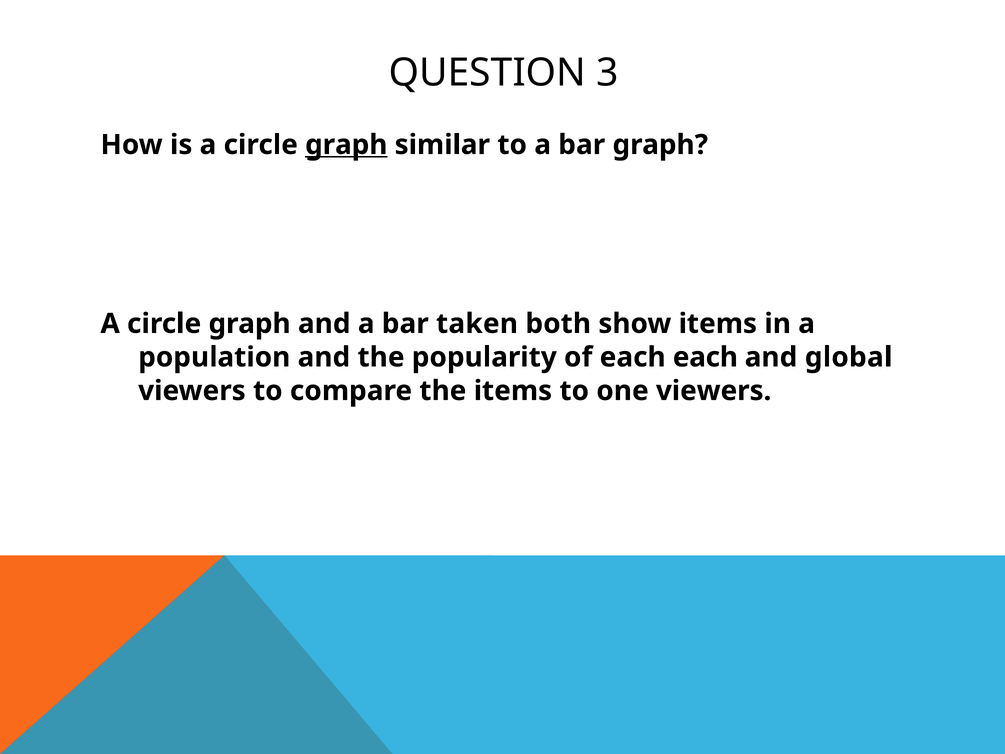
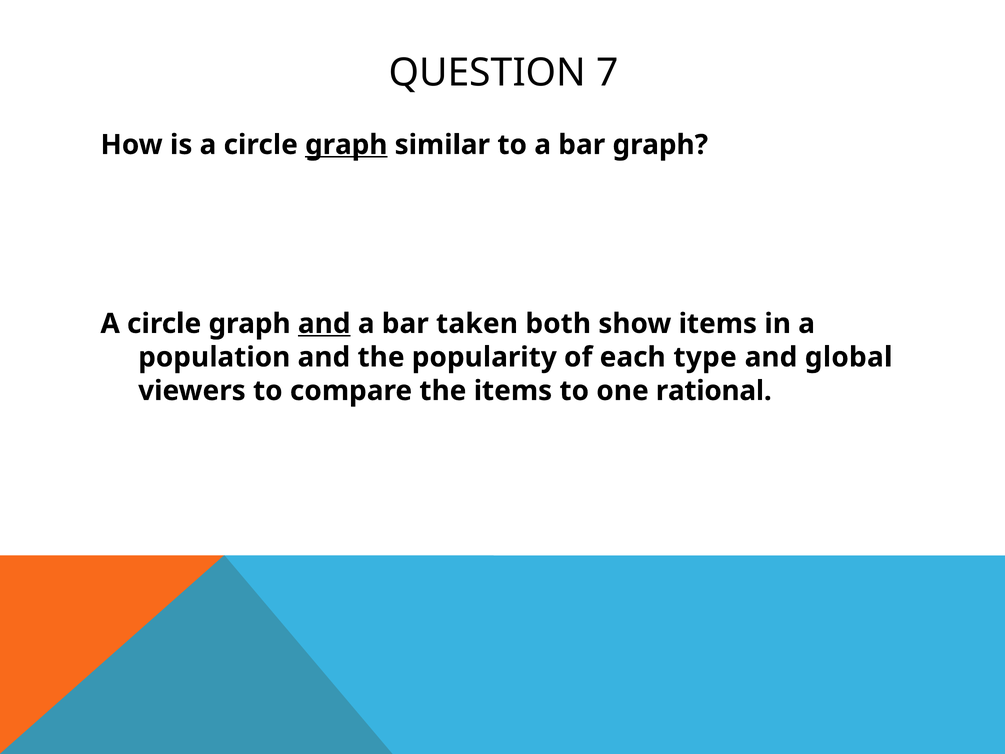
3: 3 -> 7
and at (324, 324) underline: none -> present
each each: each -> type
one viewers: viewers -> rational
